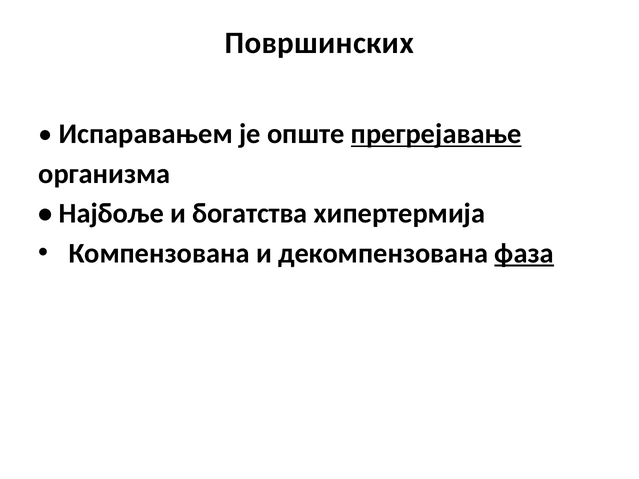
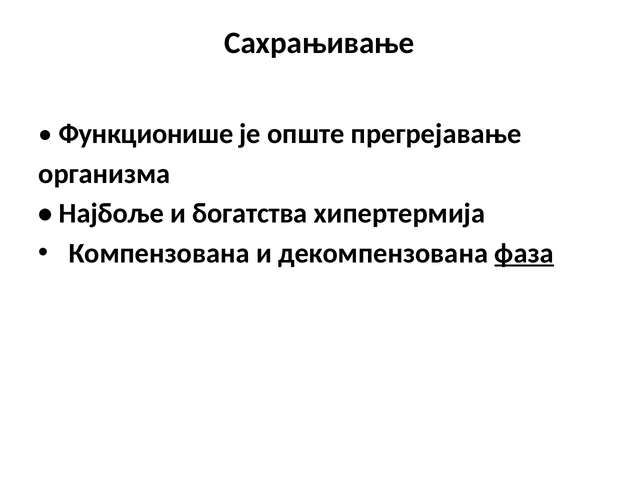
Површинских: Површинских -> Сахрањивање
Испаравањем: Испаравањем -> Функционише
прегрејавање underline: present -> none
